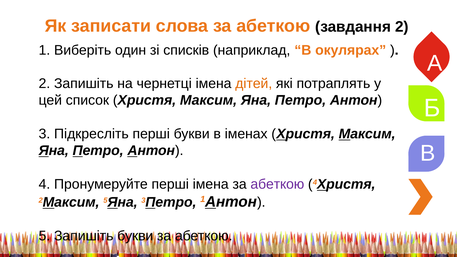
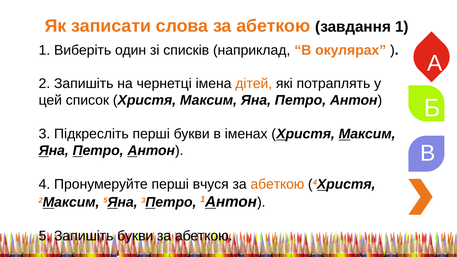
завдання 2: 2 -> 1
перші імена: імена -> вчуся
абеткою at (277, 184) colour: purple -> orange
